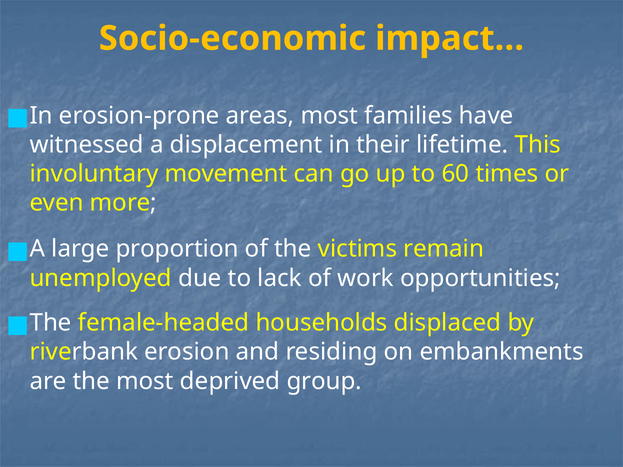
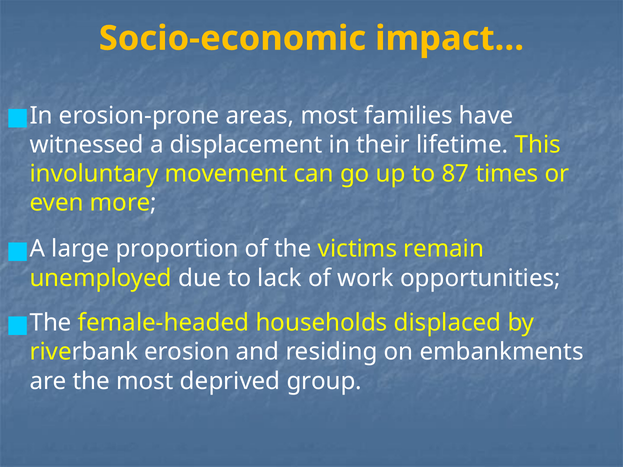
60: 60 -> 87
